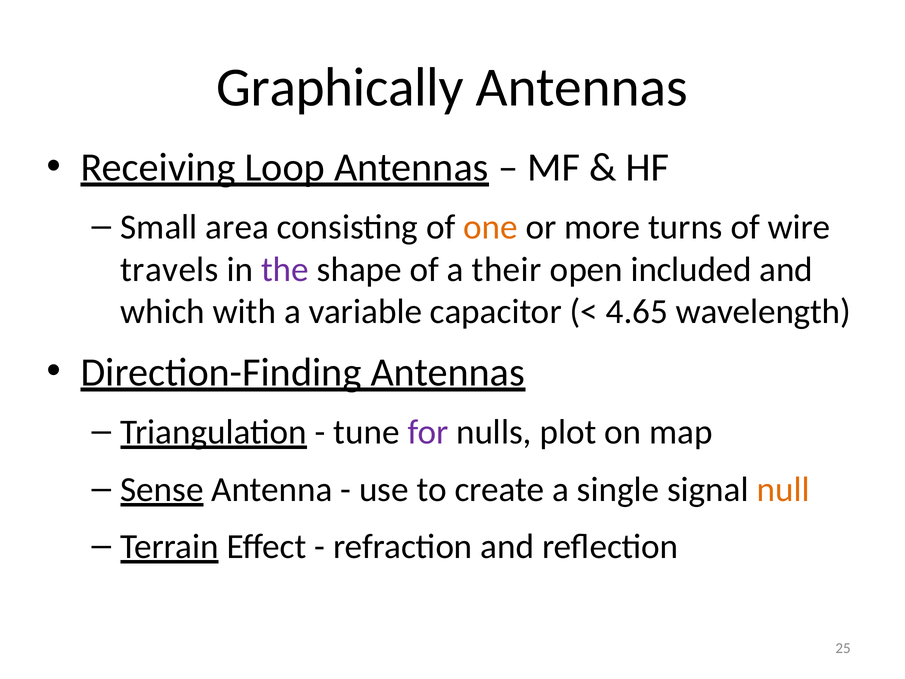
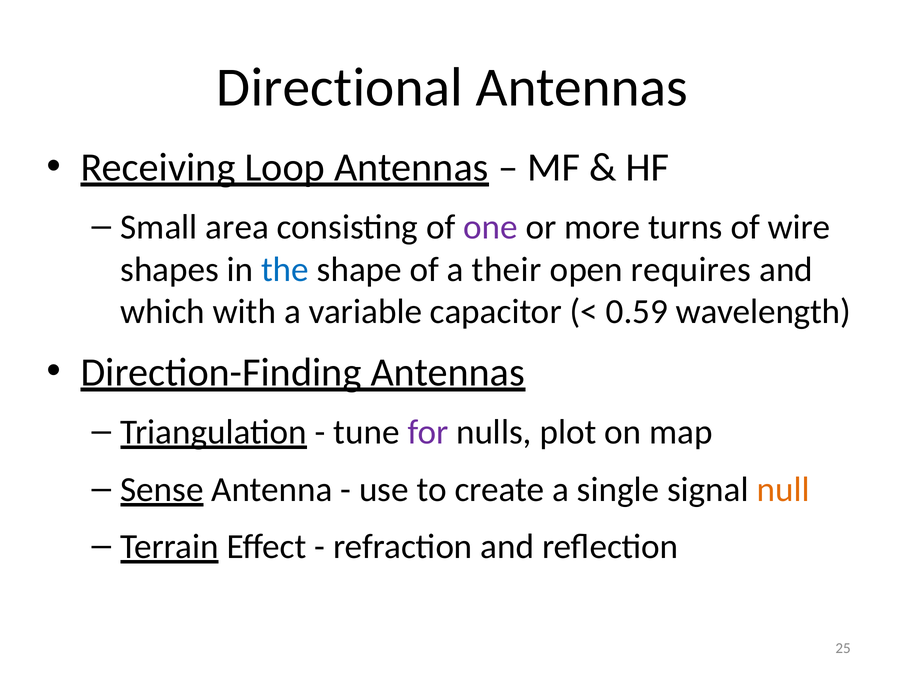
Graphically: Graphically -> Directional
one colour: orange -> purple
travels: travels -> shapes
the colour: purple -> blue
included: included -> requires
4.65: 4.65 -> 0.59
